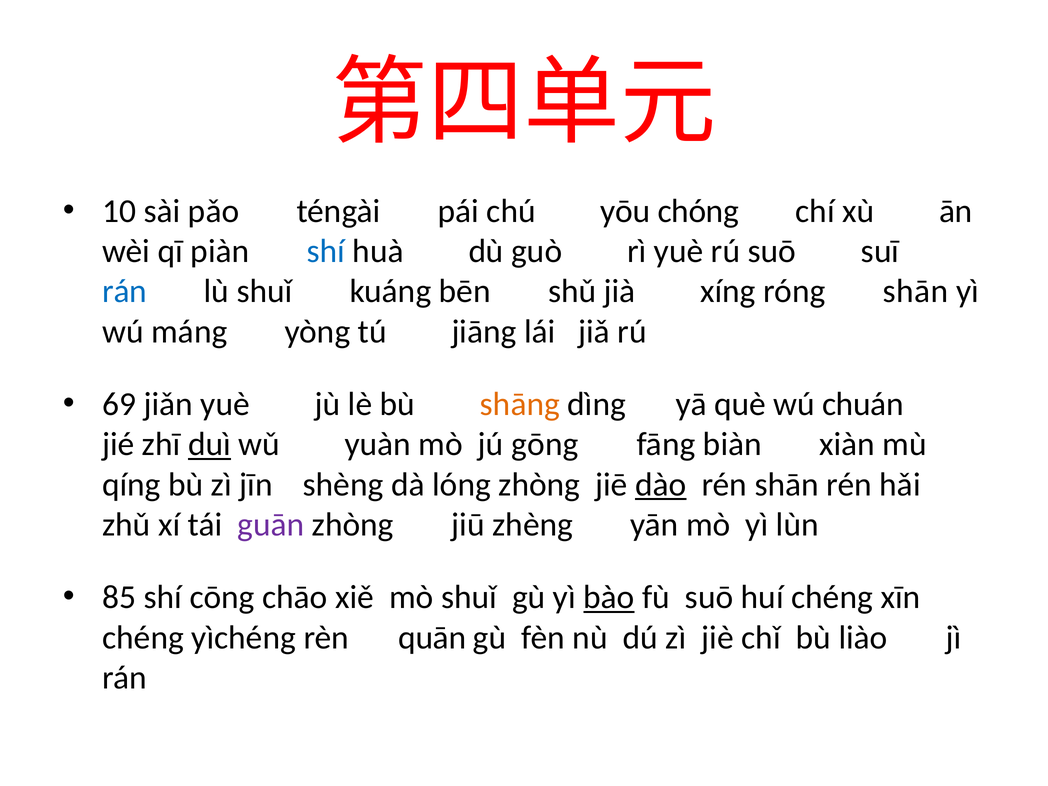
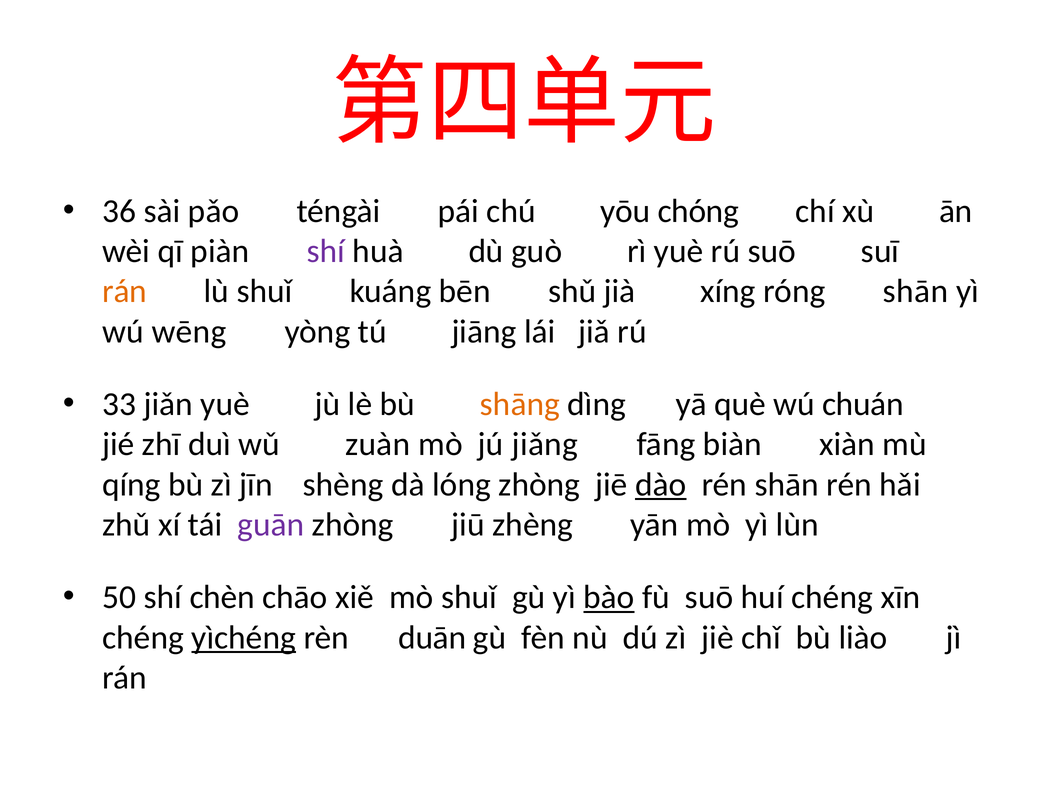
10: 10 -> 36
shí at (326, 251) colour: blue -> purple
rán at (125, 291) colour: blue -> orange
máng: máng -> wēng
69: 69 -> 33
duì underline: present -> none
yuàn: yuàn -> zuàn
gōng: gōng -> jiǎng
85: 85 -> 50
cōng: cōng -> chèn
yìchéng underline: none -> present
quān: quān -> duān
